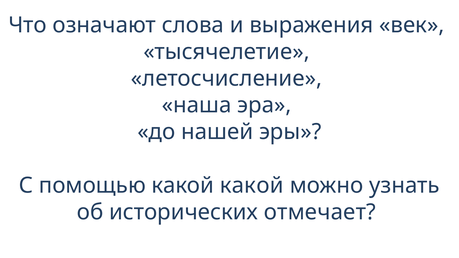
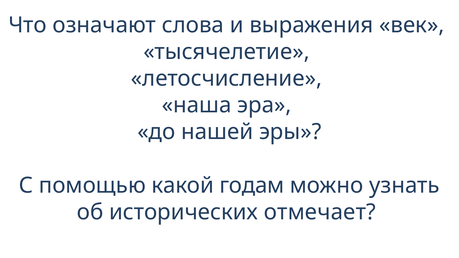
какой какой: какой -> годам
